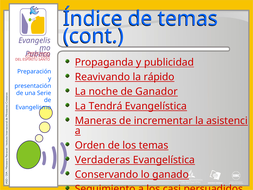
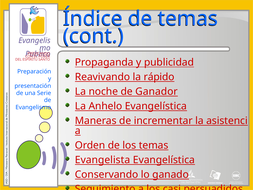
Tendrá: Tendrá -> Anhelo
Verdaderas: Verdaderas -> Evangelista
